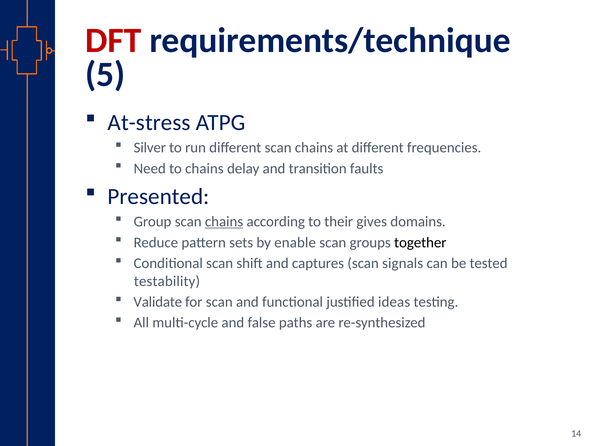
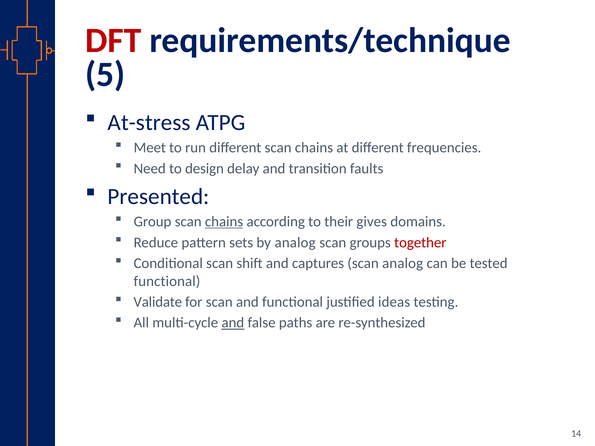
Silver: Silver -> Meet
to chains: chains -> design
by enable: enable -> analog
together colour: black -> red
scan signals: signals -> analog
testability at (167, 281): testability -> functional
and at (233, 323) underline: none -> present
